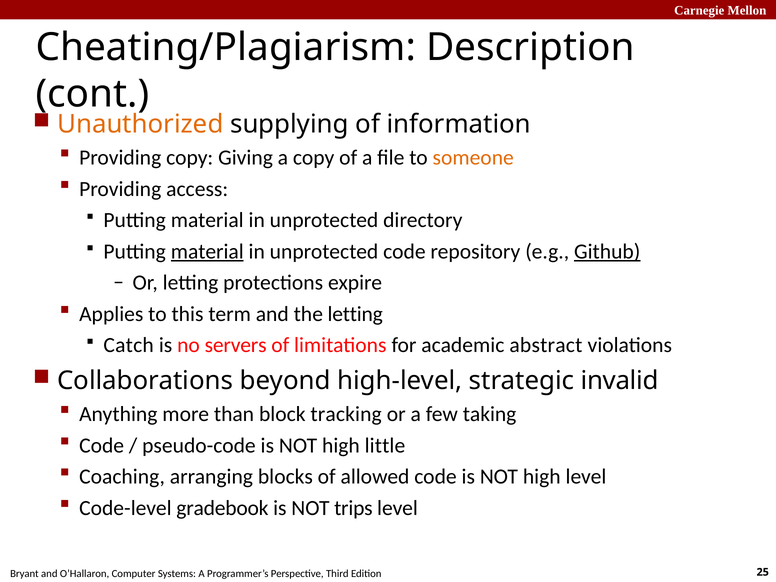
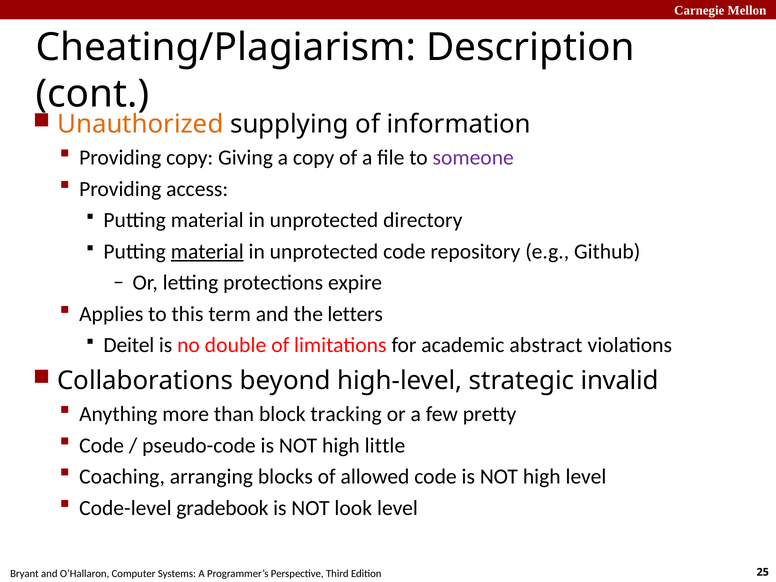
someone colour: orange -> purple
Github underline: present -> none
the letting: letting -> letters
Catch: Catch -> Deitel
servers: servers -> double
taking: taking -> pretty
trips: trips -> look
